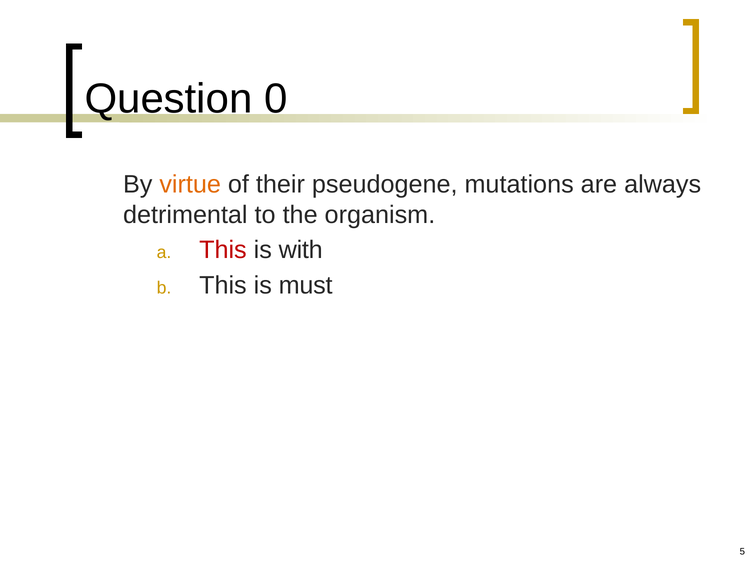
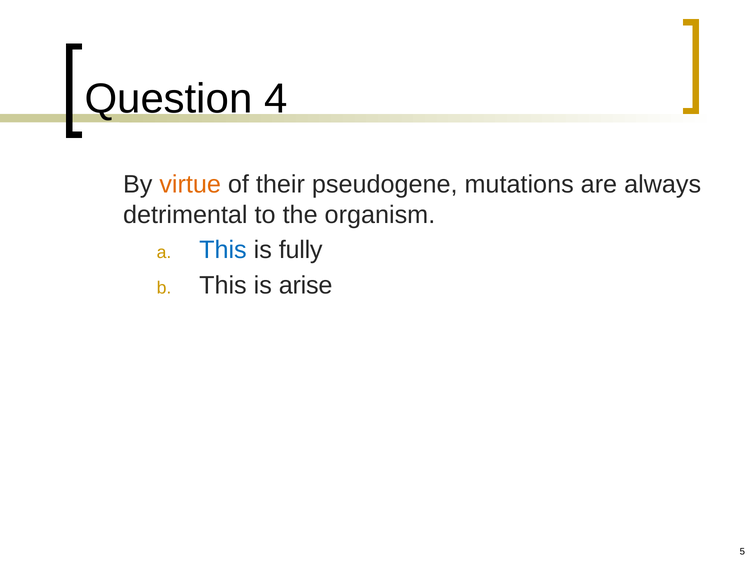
0: 0 -> 4
This at (223, 250) colour: red -> blue
with: with -> fully
must: must -> arise
